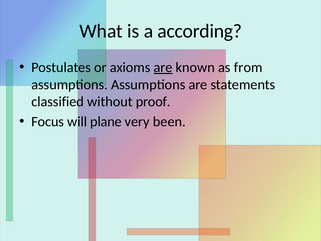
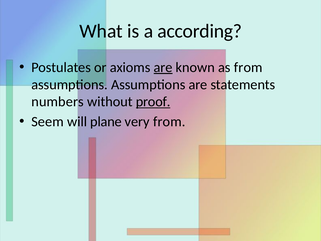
classified: classified -> numbers
proof underline: none -> present
Focus: Focus -> Seem
very been: been -> from
